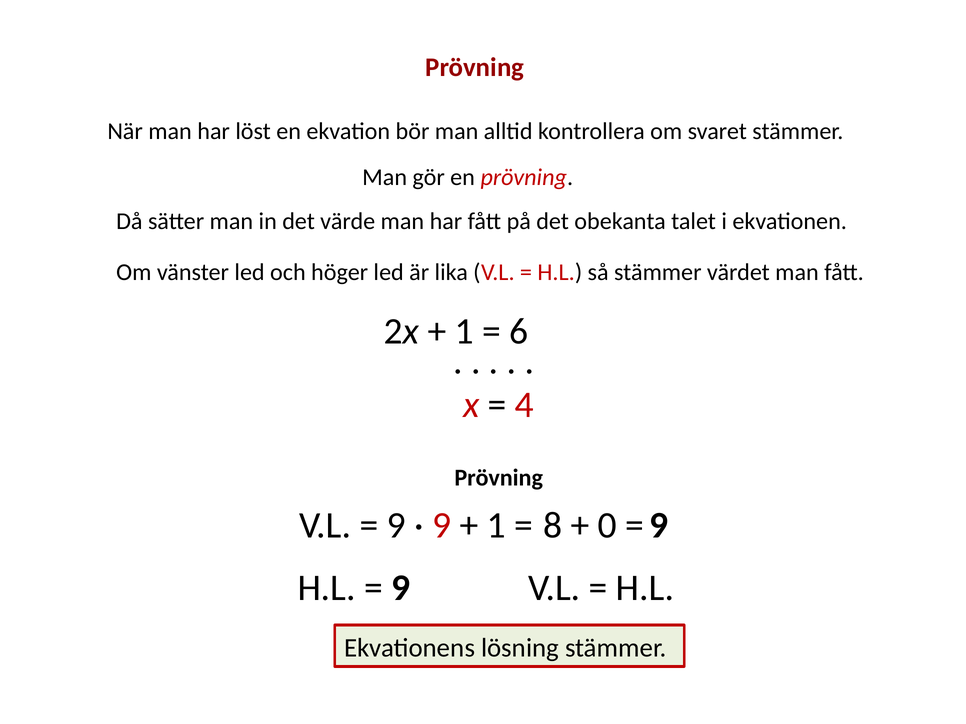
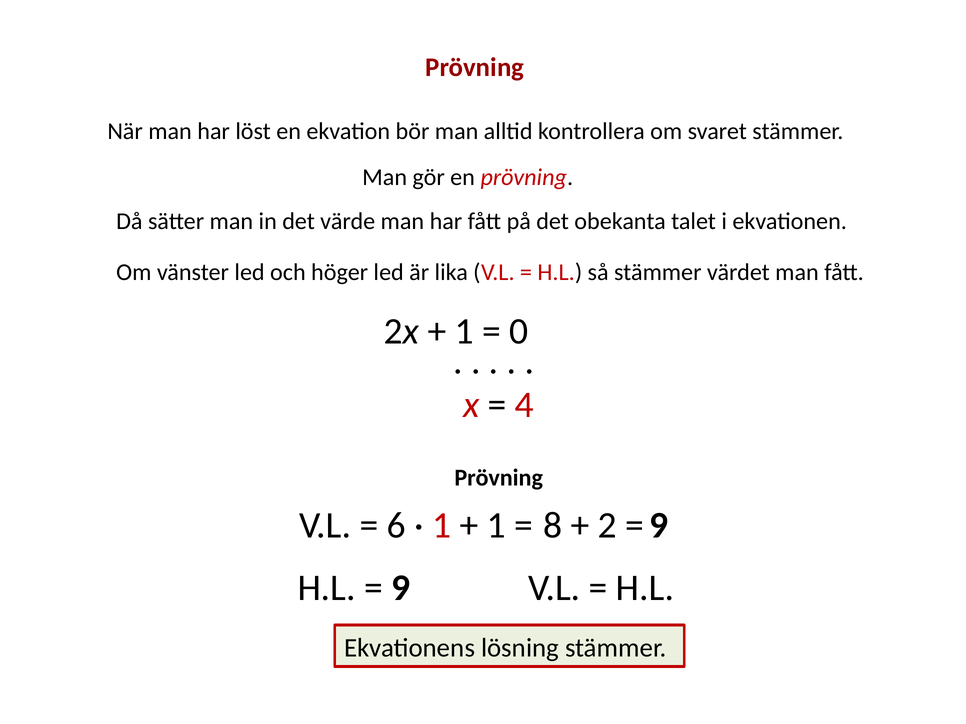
6: 6 -> 0
9 at (396, 526): 9 -> 6
9 at (442, 526): 9 -> 1
0: 0 -> 2
